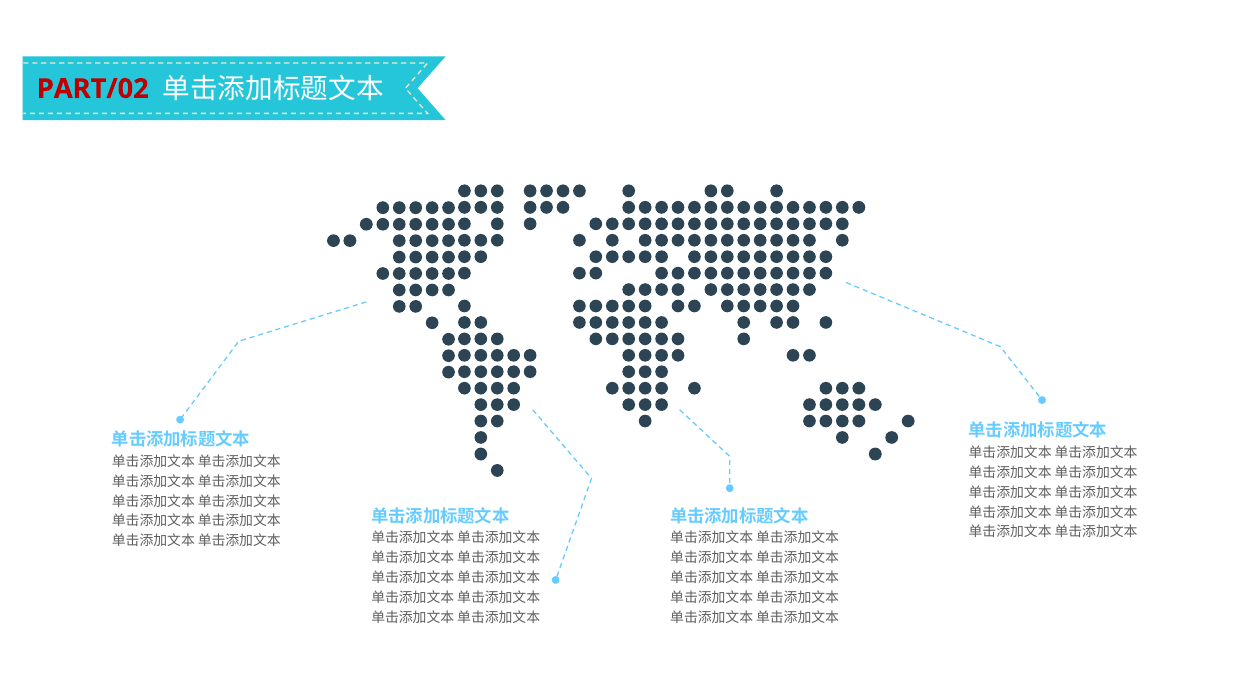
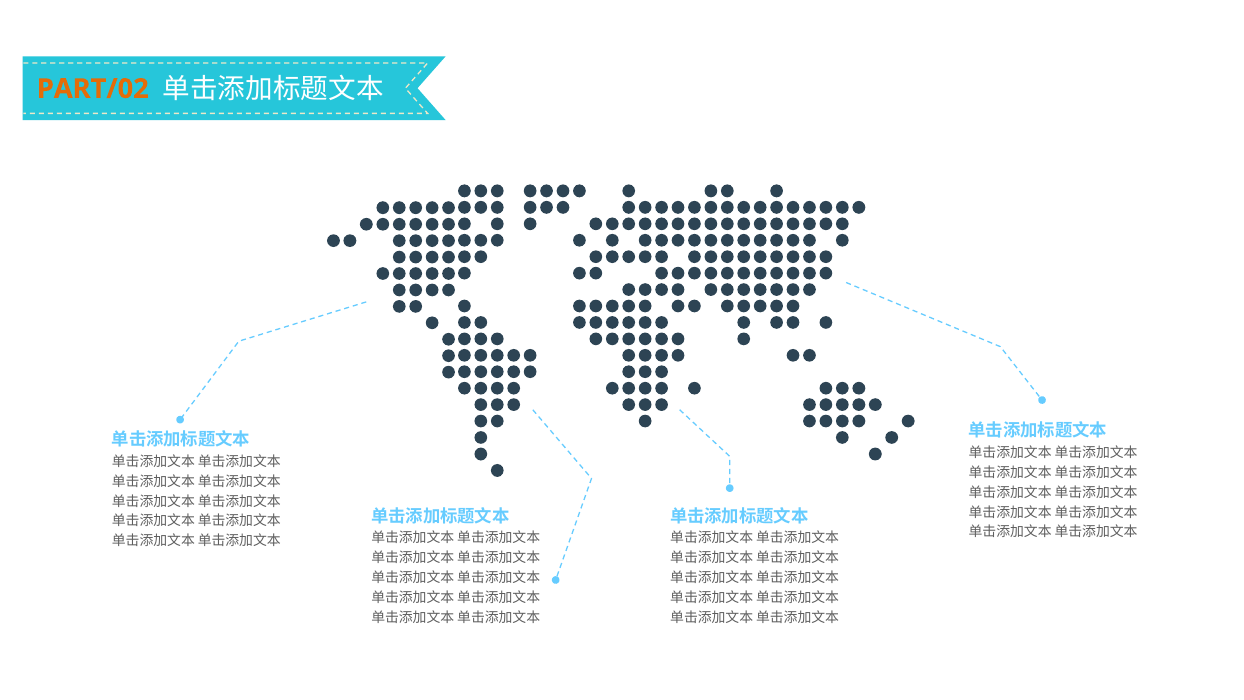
PART/02 colour: red -> orange
